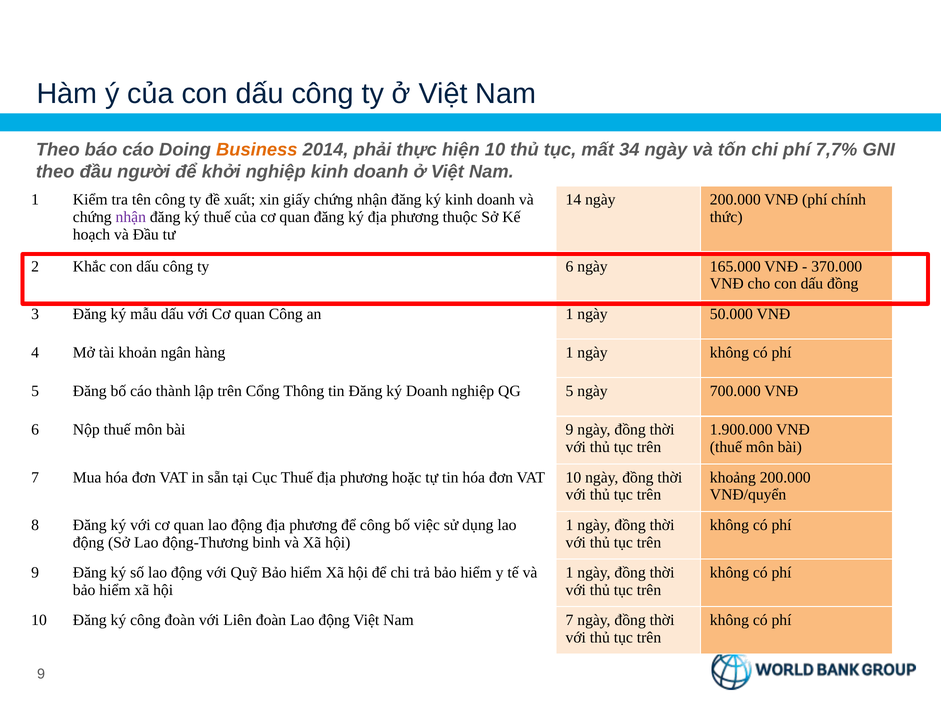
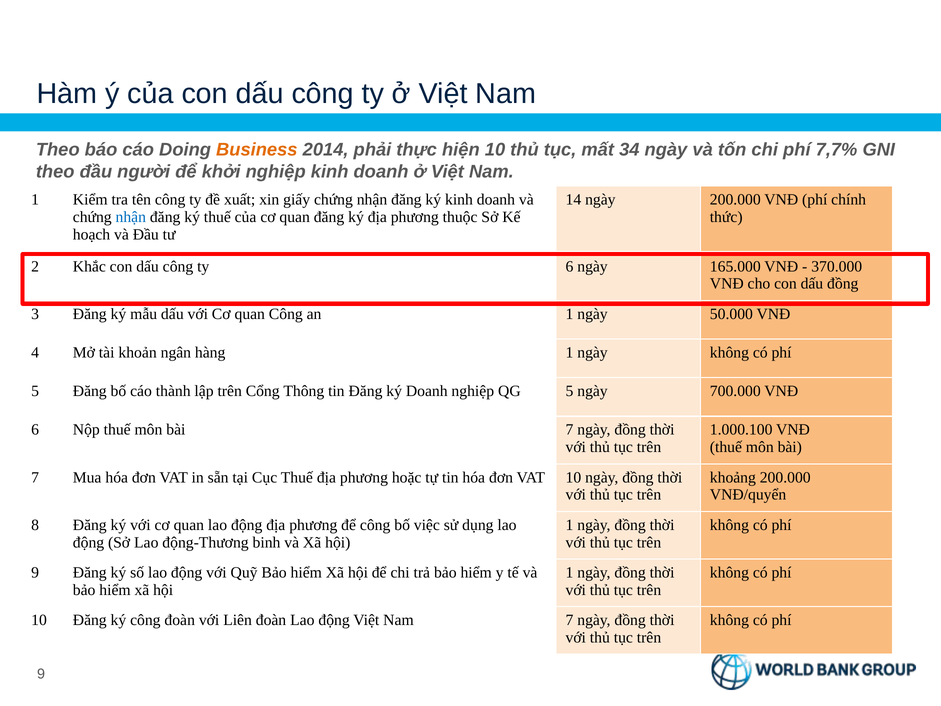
nhận at (131, 217) colour: purple -> blue
9 at (570, 430): 9 -> 7
1.900.000: 1.900.000 -> 1.000.100
